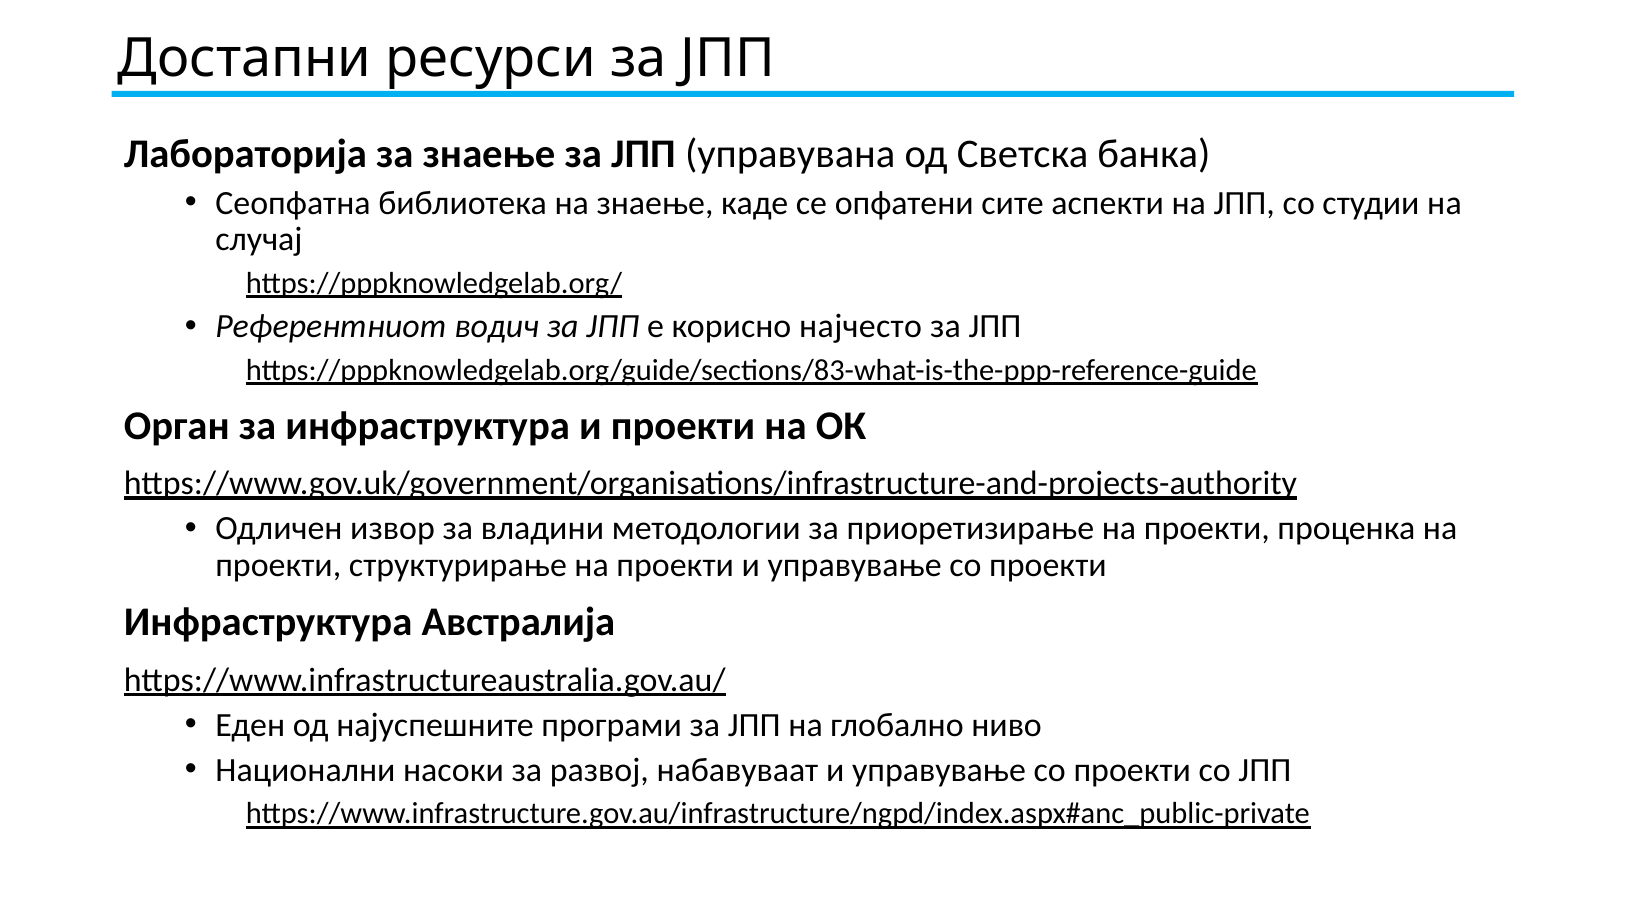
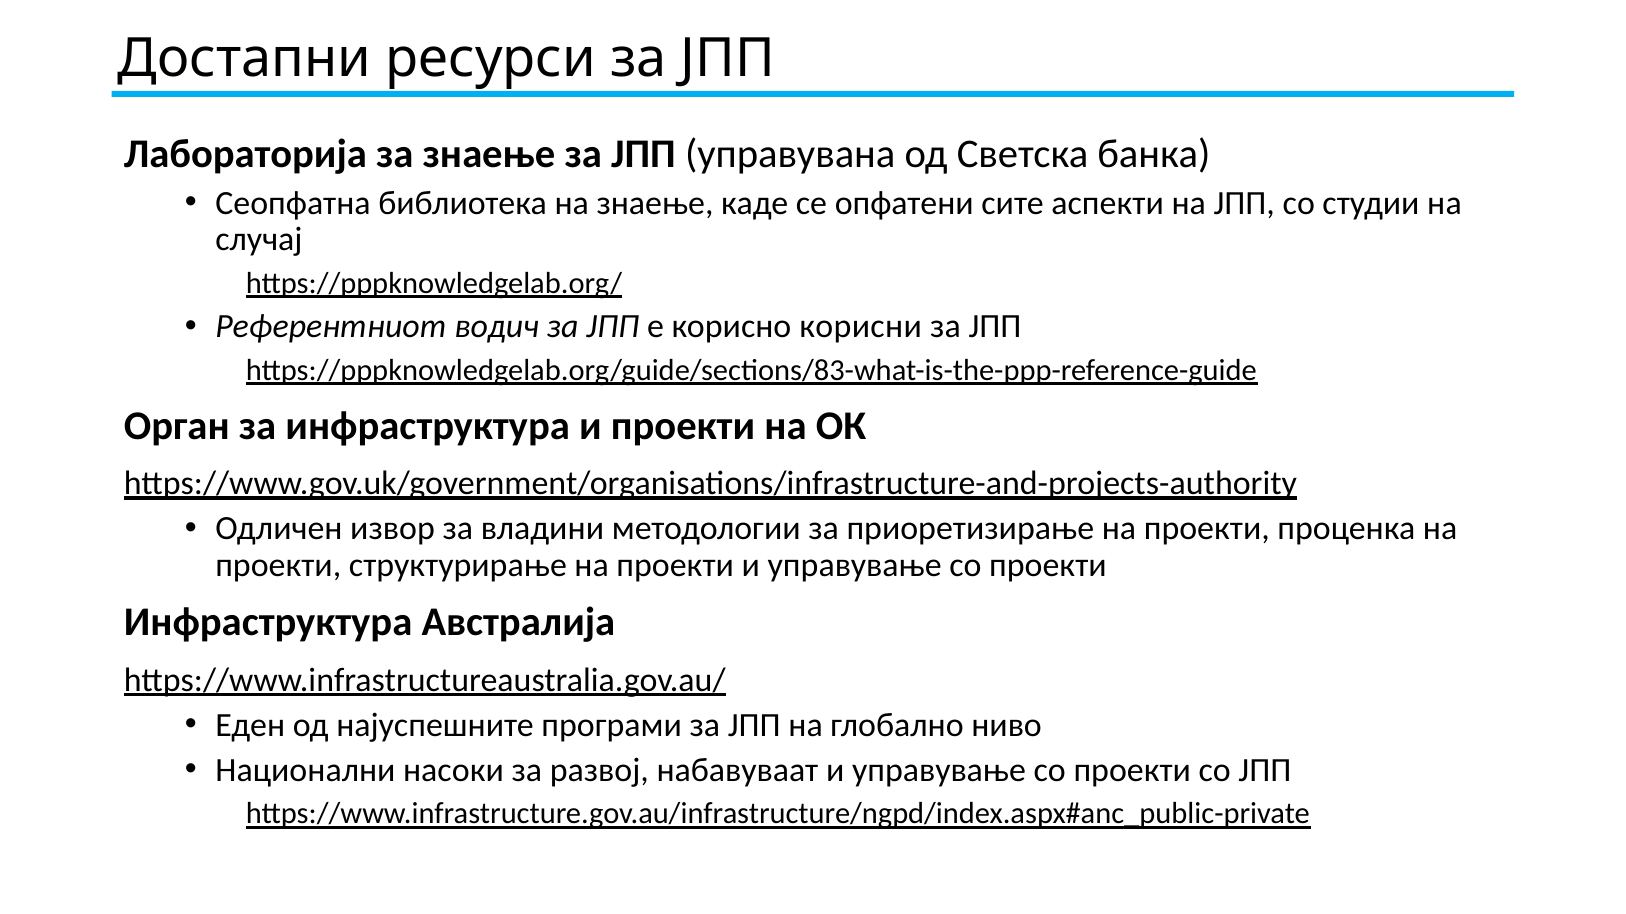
најчесто: најчесто -> корисни
